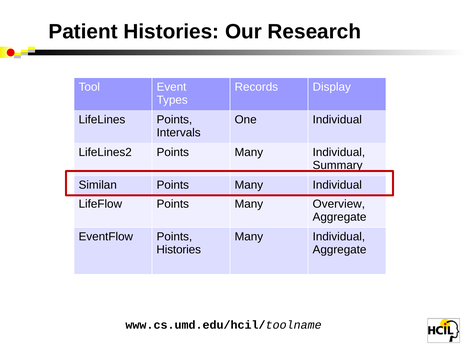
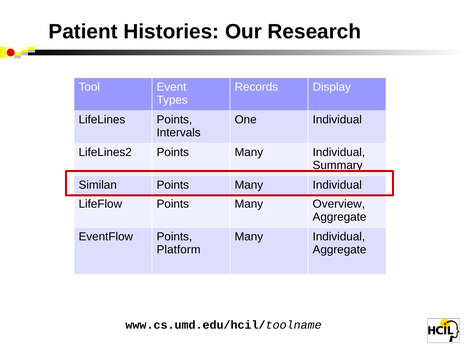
Histories at (179, 250): Histories -> Platform
